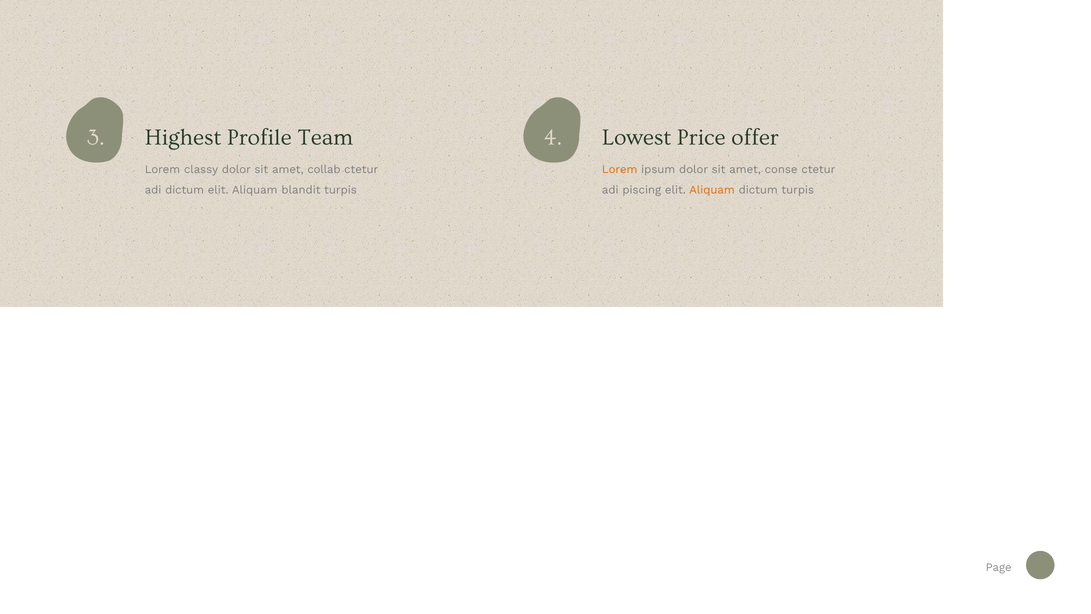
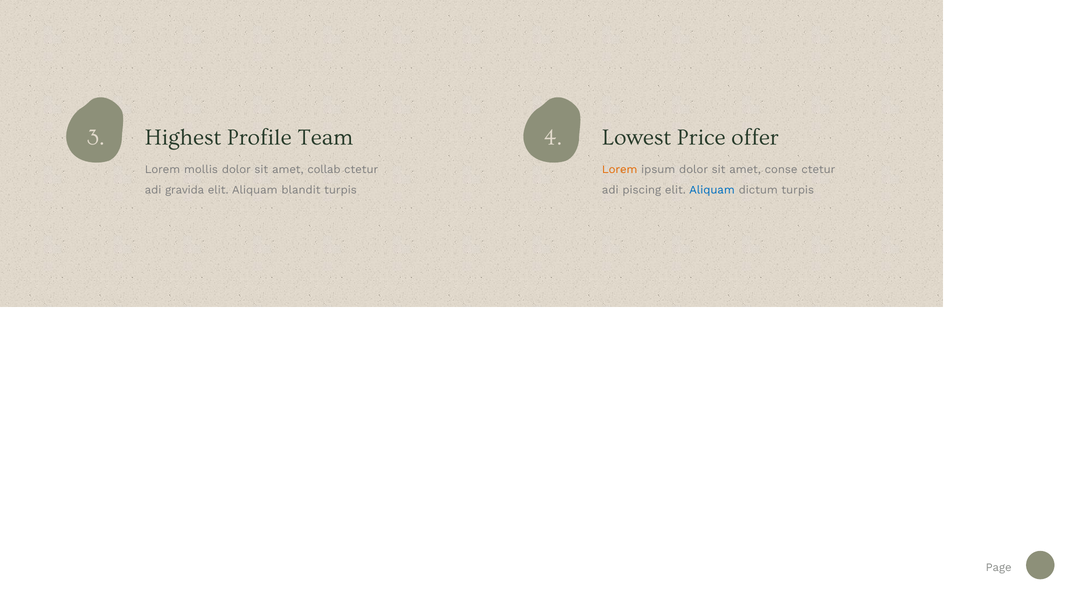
classy: classy -> mollis
adi dictum: dictum -> gravida
Aliquam at (712, 190) colour: orange -> blue
